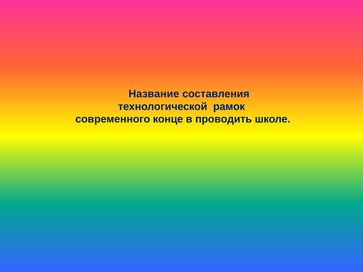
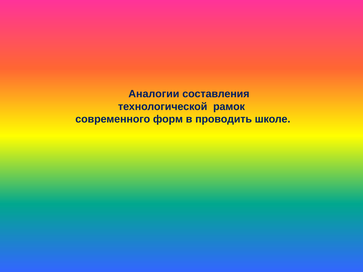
Название: Название -> Аналогии
конце: конце -> форм
